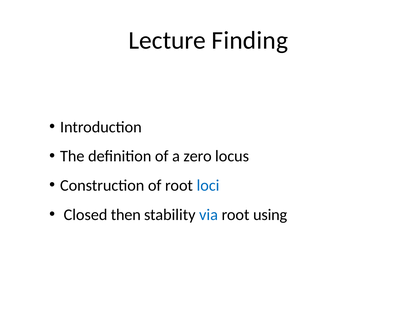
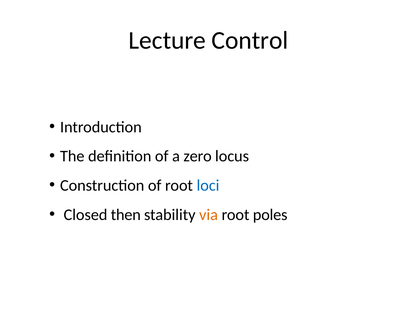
Finding: Finding -> Control
via colour: blue -> orange
using: using -> poles
